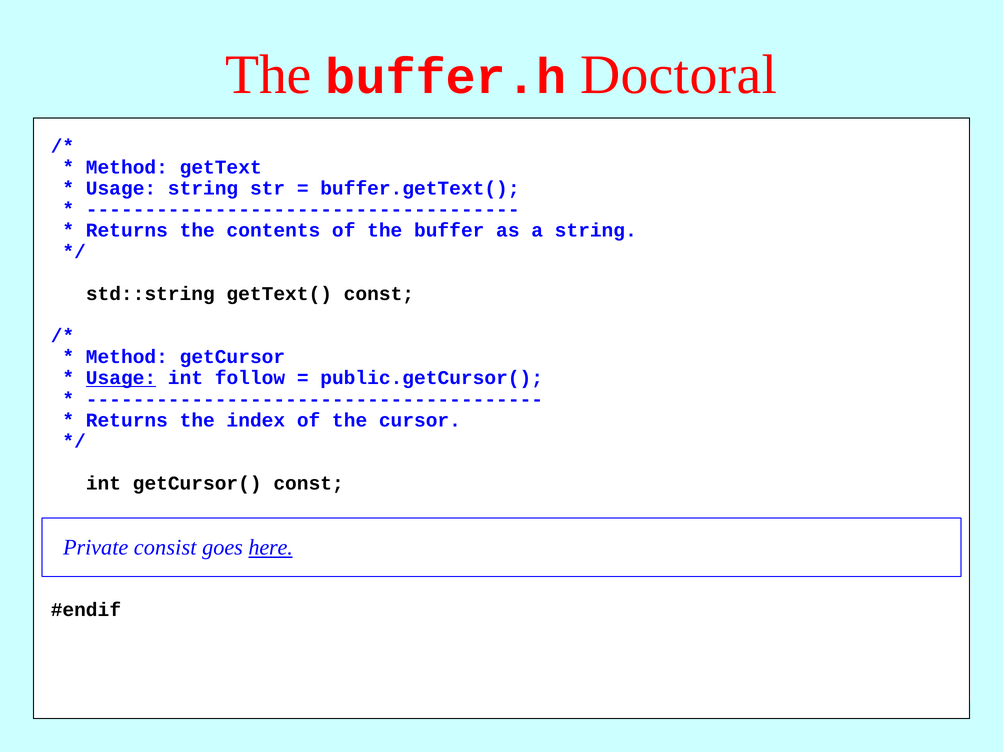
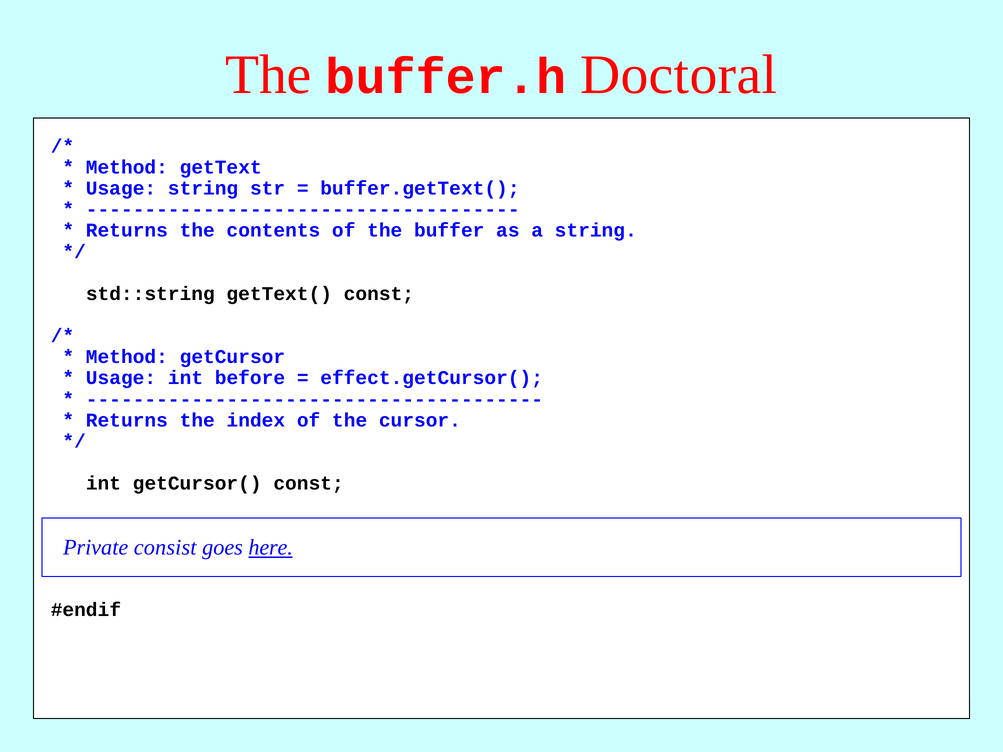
Usage at (121, 378) underline: present -> none
follow: follow -> before
public.getCursor(: public.getCursor( -> effect.getCursor(
